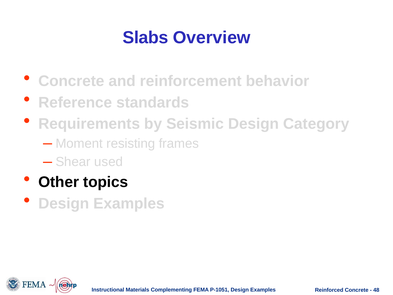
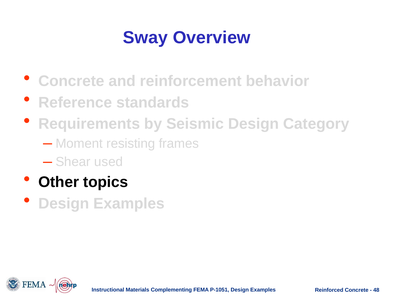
Slabs: Slabs -> Sway
